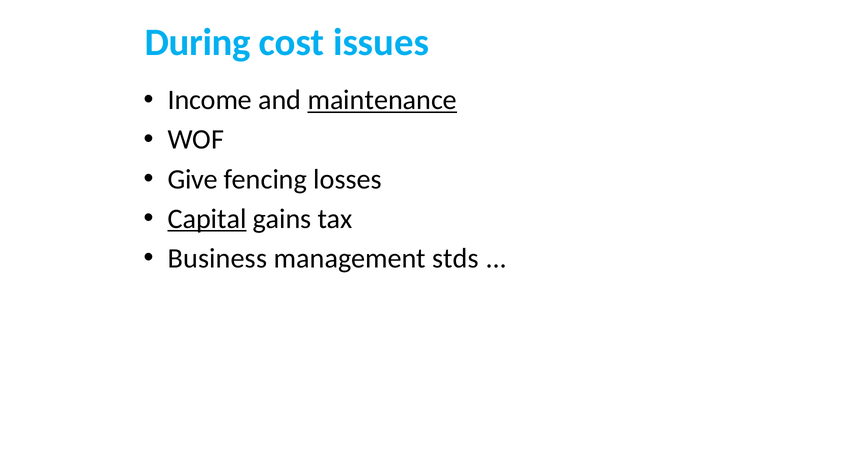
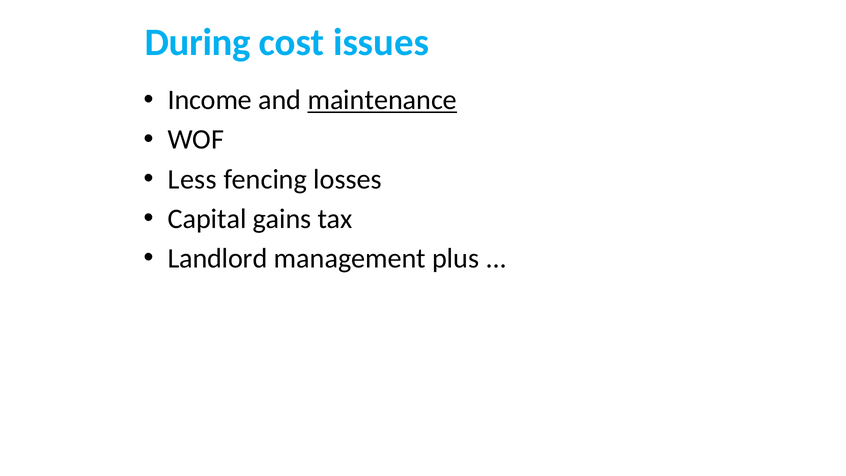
Give: Give -> Less
Capital underline: present -> none
Business: Business -> Landlord
stds: stds -> plus
